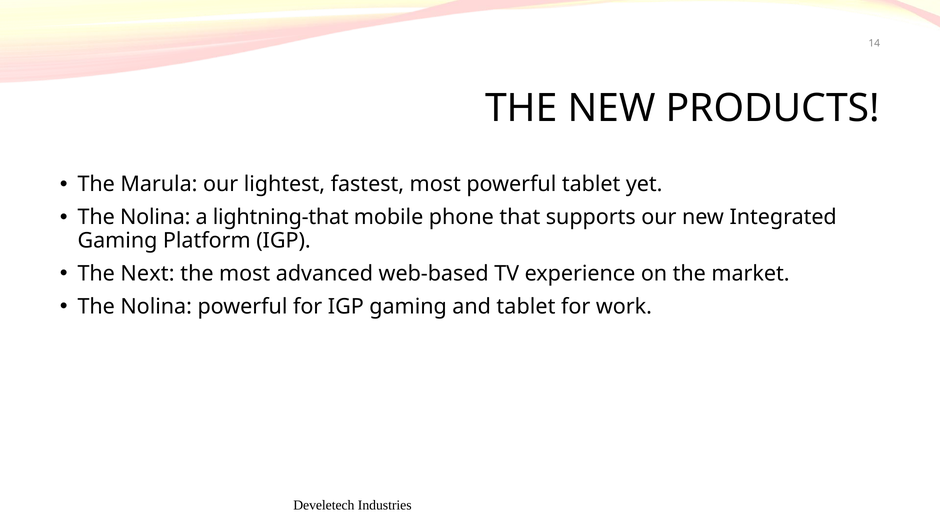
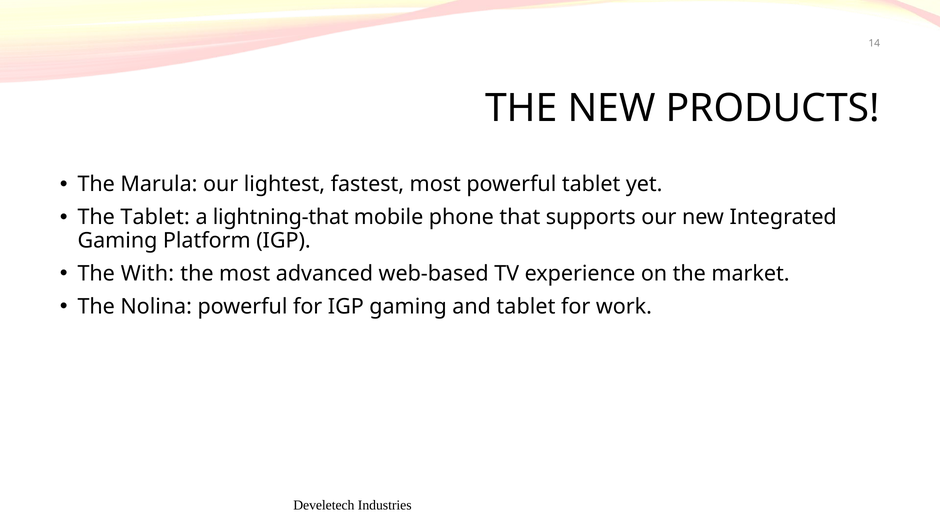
Nolina at (155, 217): Nolina -> Tablet
Next: Next -> With
